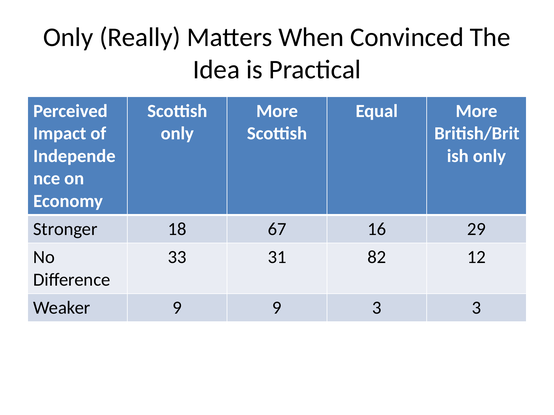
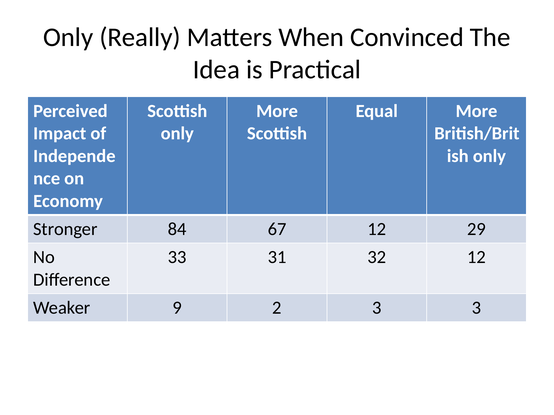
18: 18 -> 84
67 16: 16 -> 12
82: 82 -> 32
9 9: 9 -> 2
